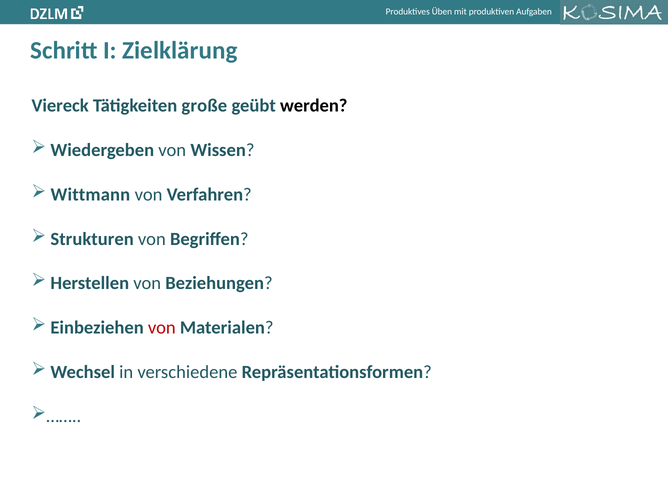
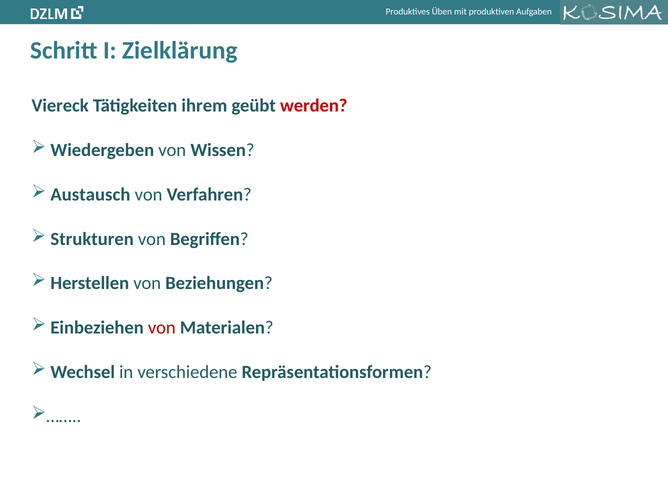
große: große -> ihrem
werden colour: black -> red
Wittmann: Wittmann -> Austausch
